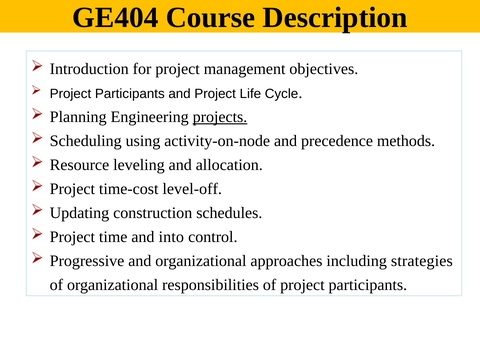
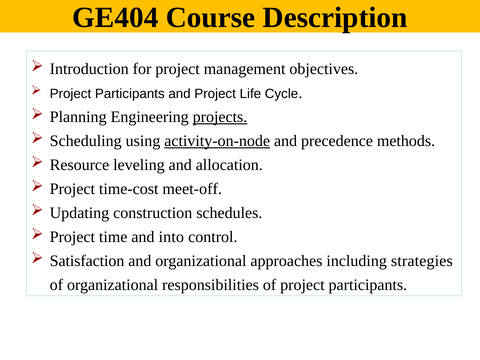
activity-on-node underline: none -> present
level-off: level-off -> meet-off
Progressive: Progressive -> Satisfaction
